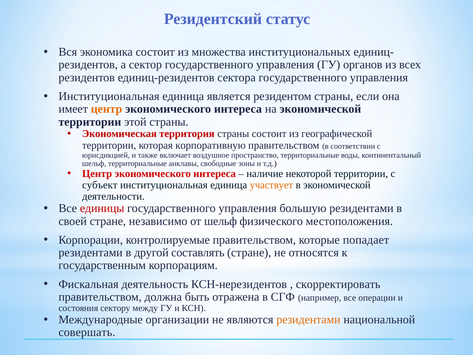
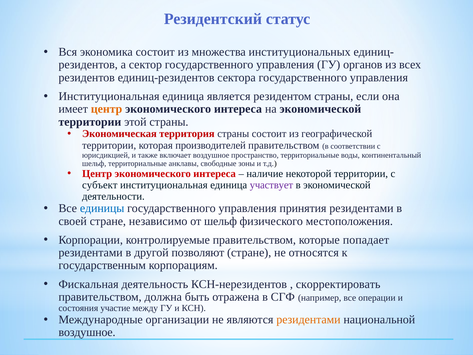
корпоративную: корпоративную -> производителей
участвует colour: orange -> purple
единицы colour: red -> blue
большую: большую -> принятия
составлять: составлять -> позволяют
сектору: сектору -> участие
совершать at (87, 332): совершать -> воздушное
